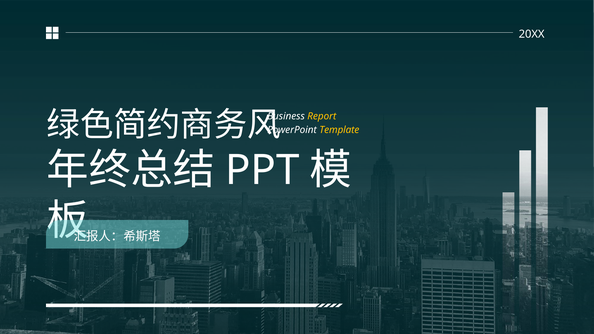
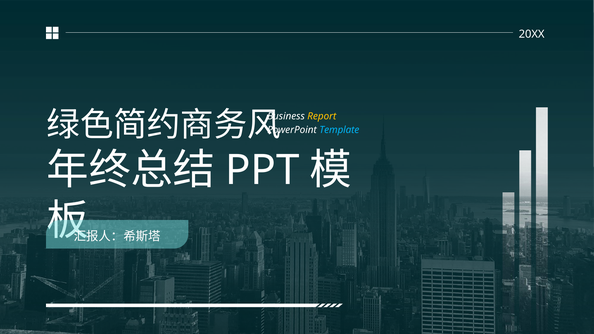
Template colour: yellow -> light blue
